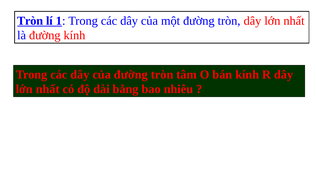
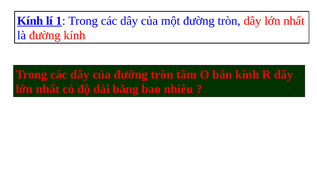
Tròn at (30, 21): Tròn -> Kính
